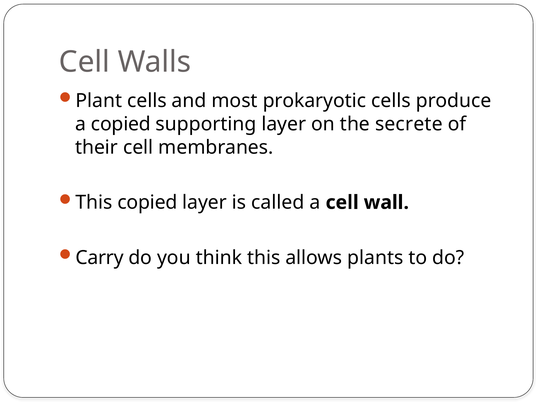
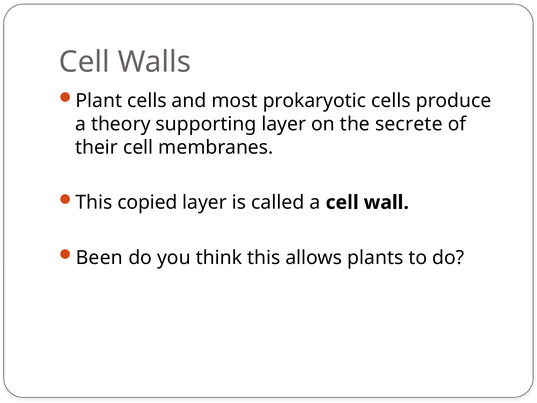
a copied: copied -> theory
Carry: Carry -> Been
